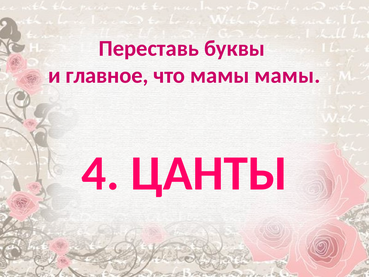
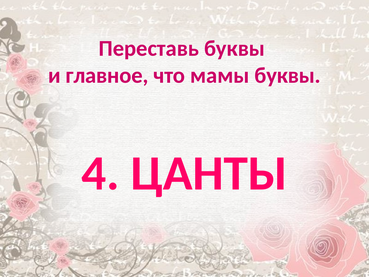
мамы мамы: мамы -> буквы
